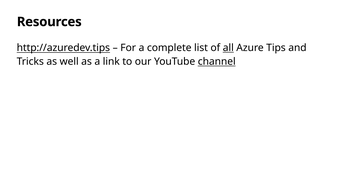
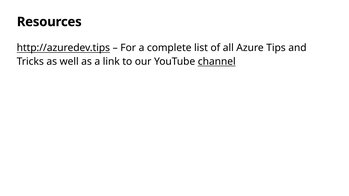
all underline: present -> none
